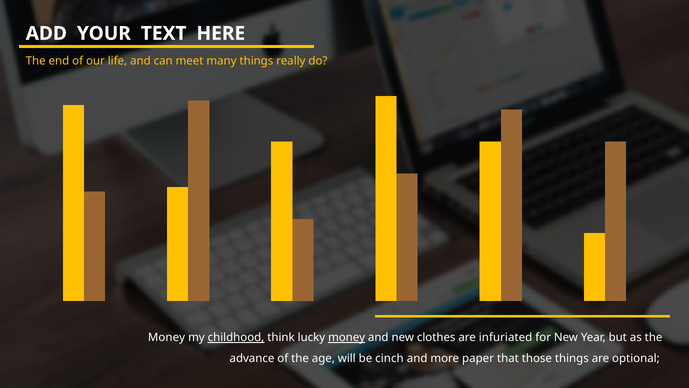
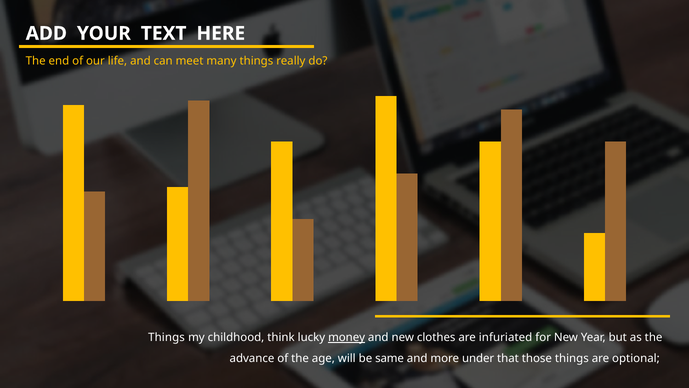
Money at (166, 337): Money -> Things
childhood underline: present -> none
cinch: cinch -> same
paper: paper -> under
